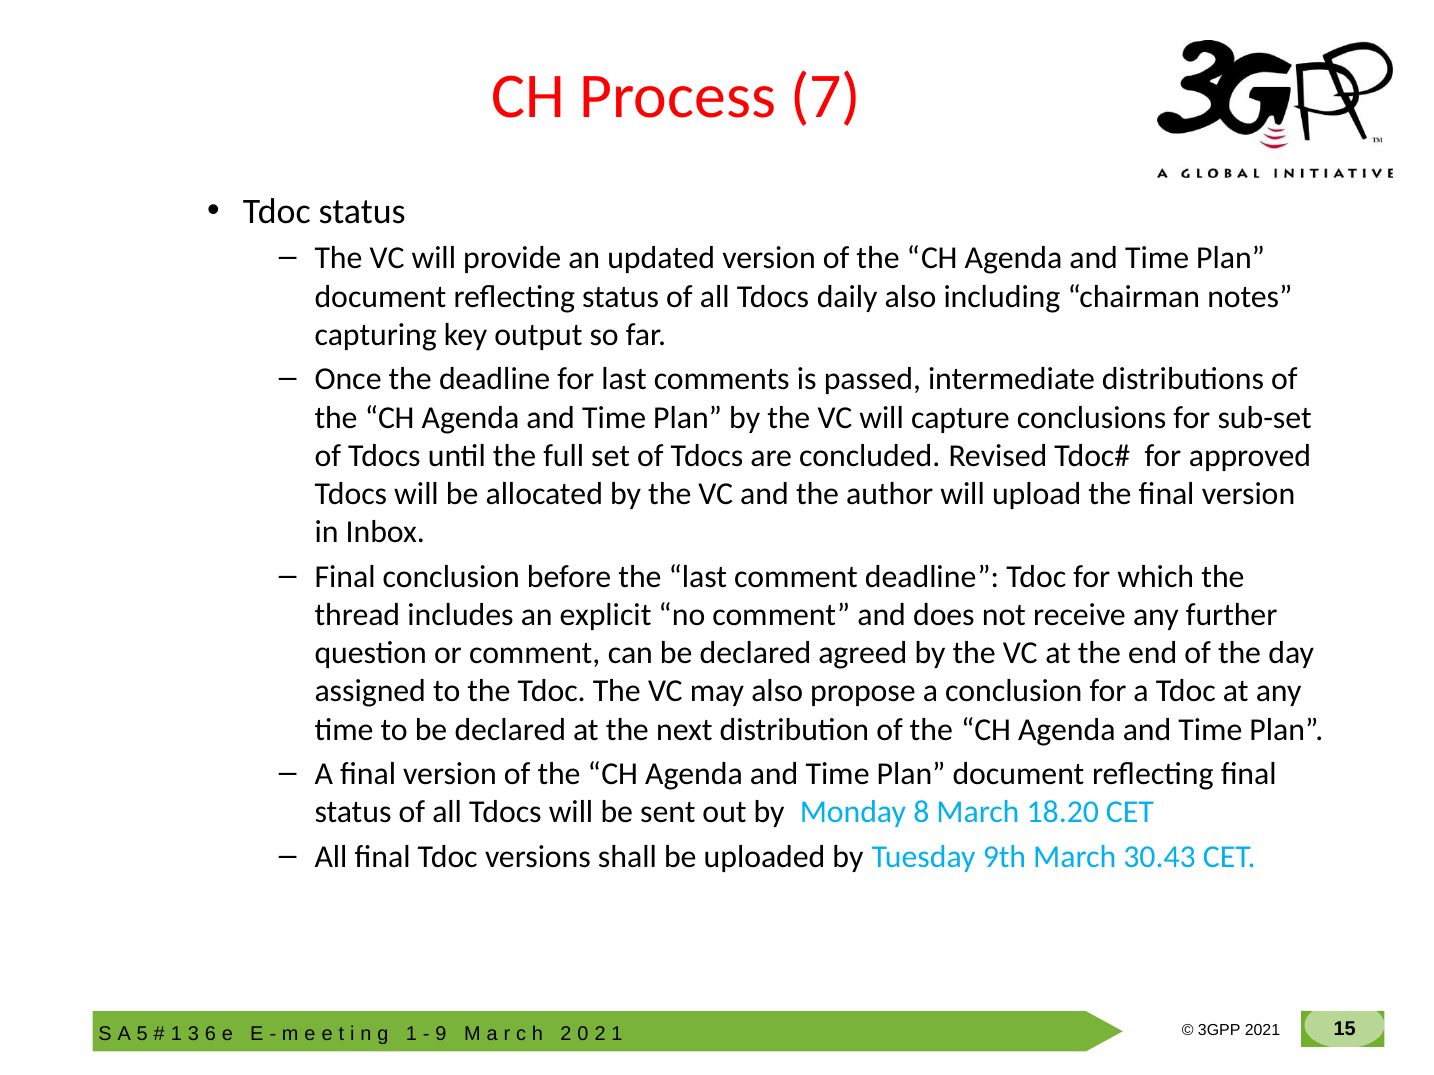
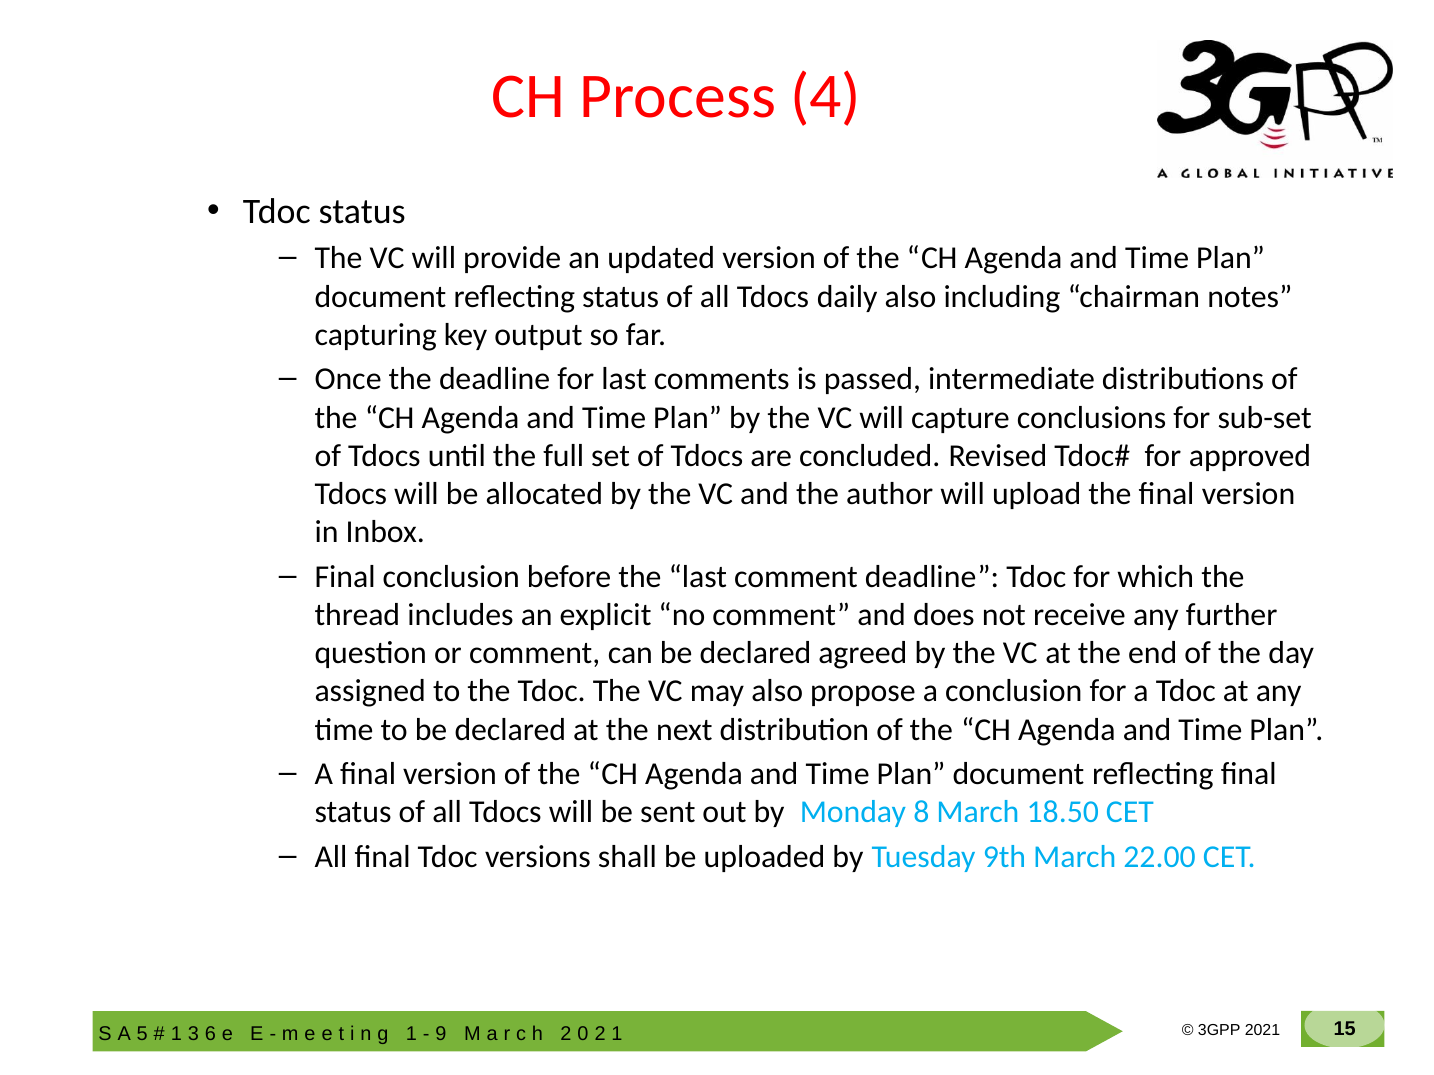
7: 7 -> 4
18.20: 18.20 -> 18.50
30.43: 30.43 -> 22.00
